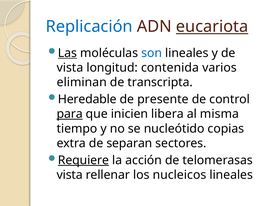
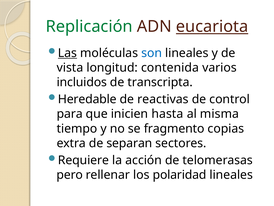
Replicación colour: blue -> green
eliminan: eliminan -> incluidos
presente: presente -> reactivas
para underline: present -> none
libera: libera -> hasta
nucleótido: nucleótido -> fragmento
Requiere underline: present -> none
vista at (70, 174): vista -> pero
nucleicos: nucleicos -> polaridad
